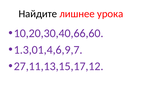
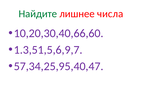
Найдите colour: black -> green
урока: урока -> числа
1.3,01,4,6,9,7: 1.3,01,4,6,9,7 -> 1.3,51,5,6,9,7
27,11,13,15,17,12: 27,11,13,15,17,12 -> 57,34,25,95,40,47
